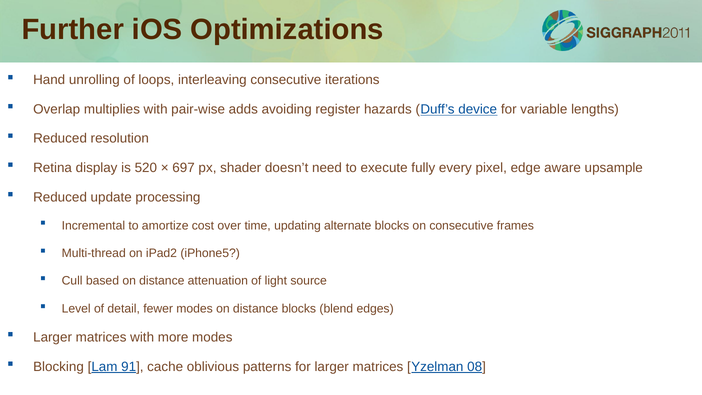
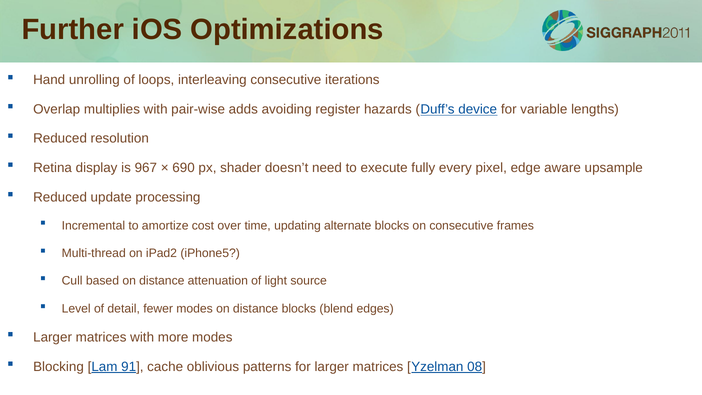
520: 520 -> 967
697: 697 -> 690
